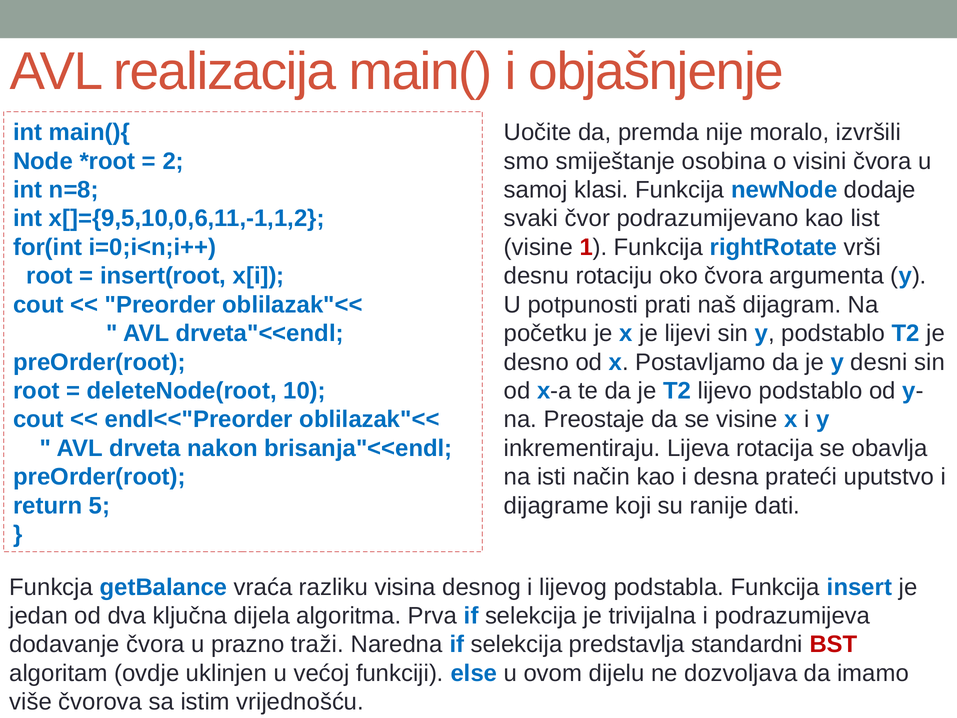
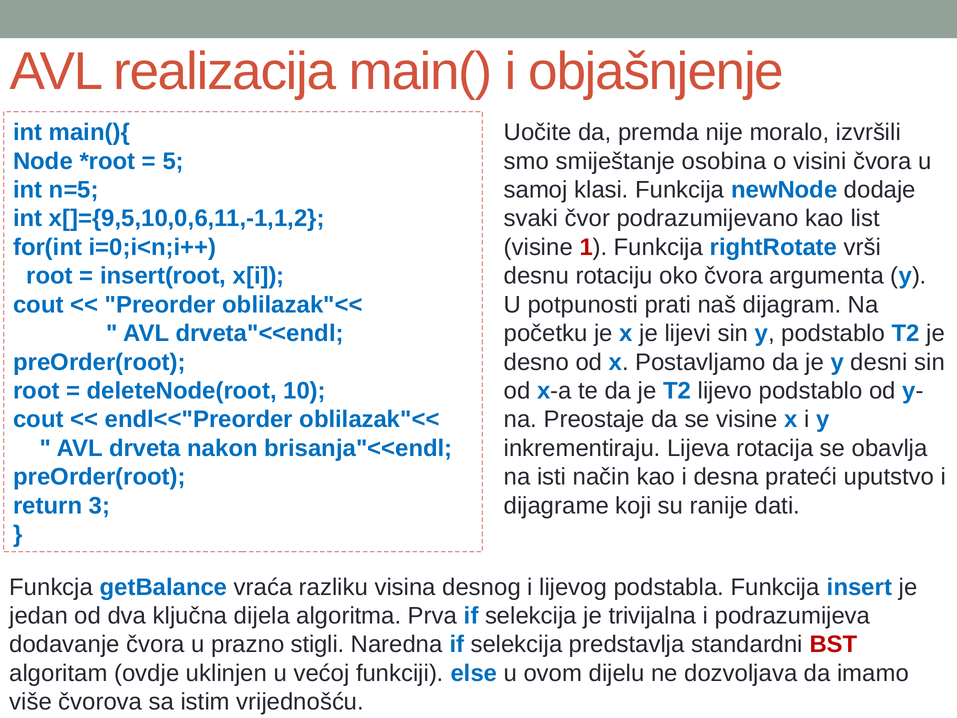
2: 2 -> 5
n=8: n=8 -> n=5
5: 5 -> 3
traži: traži -> stigli
